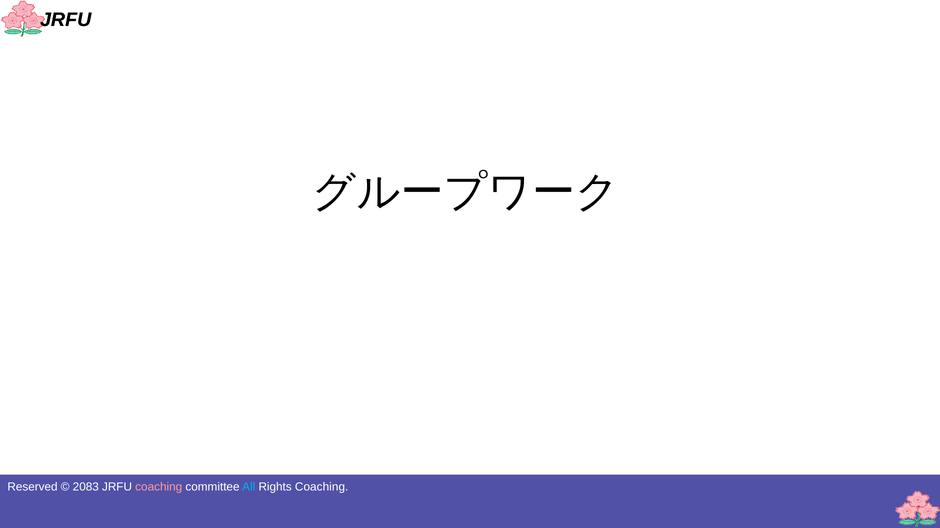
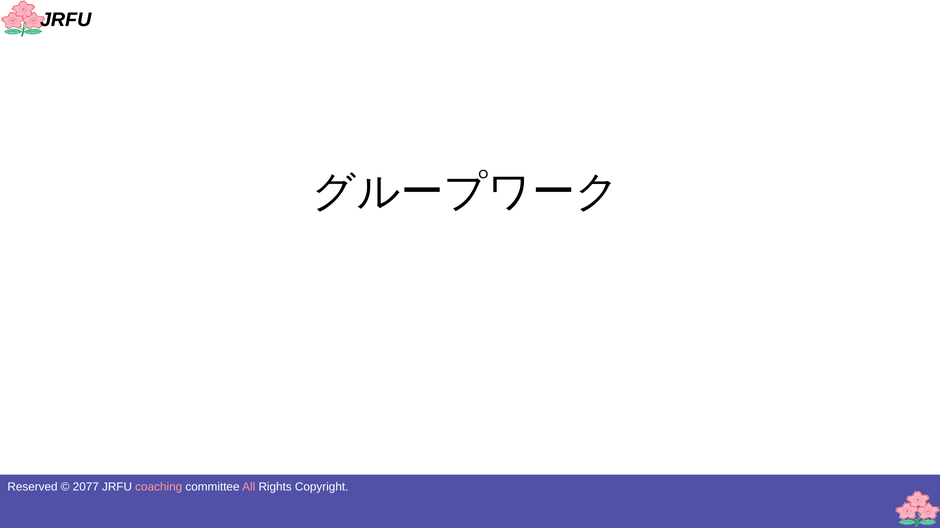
2083: 2083 -> 2077
All colour: light blue -> pink
Rights Coaching: Coaching -> Copyright
